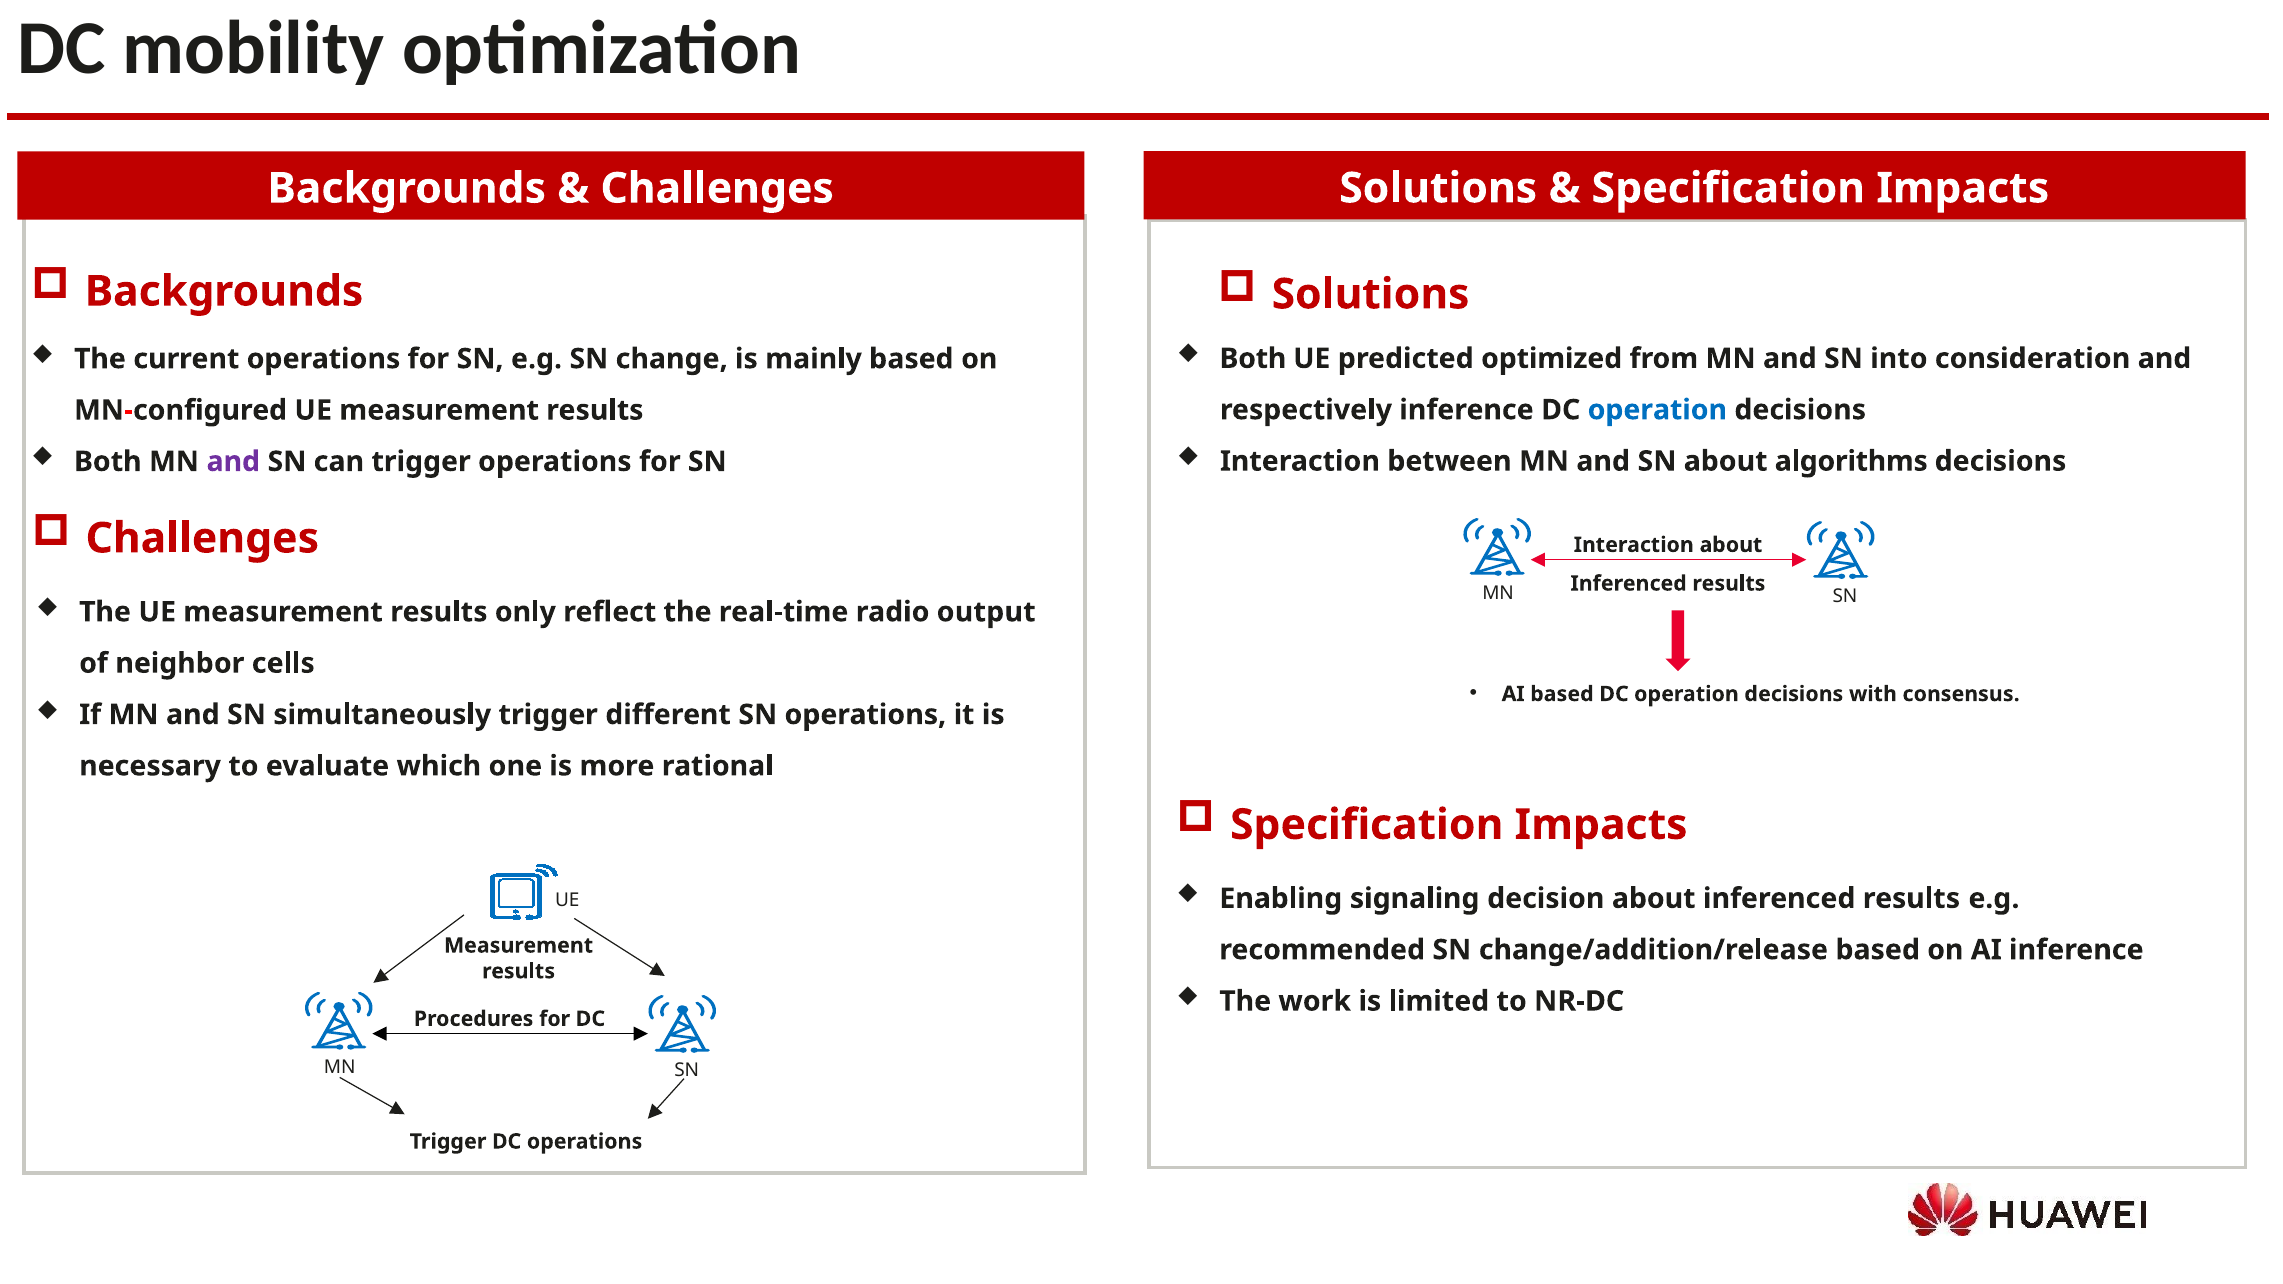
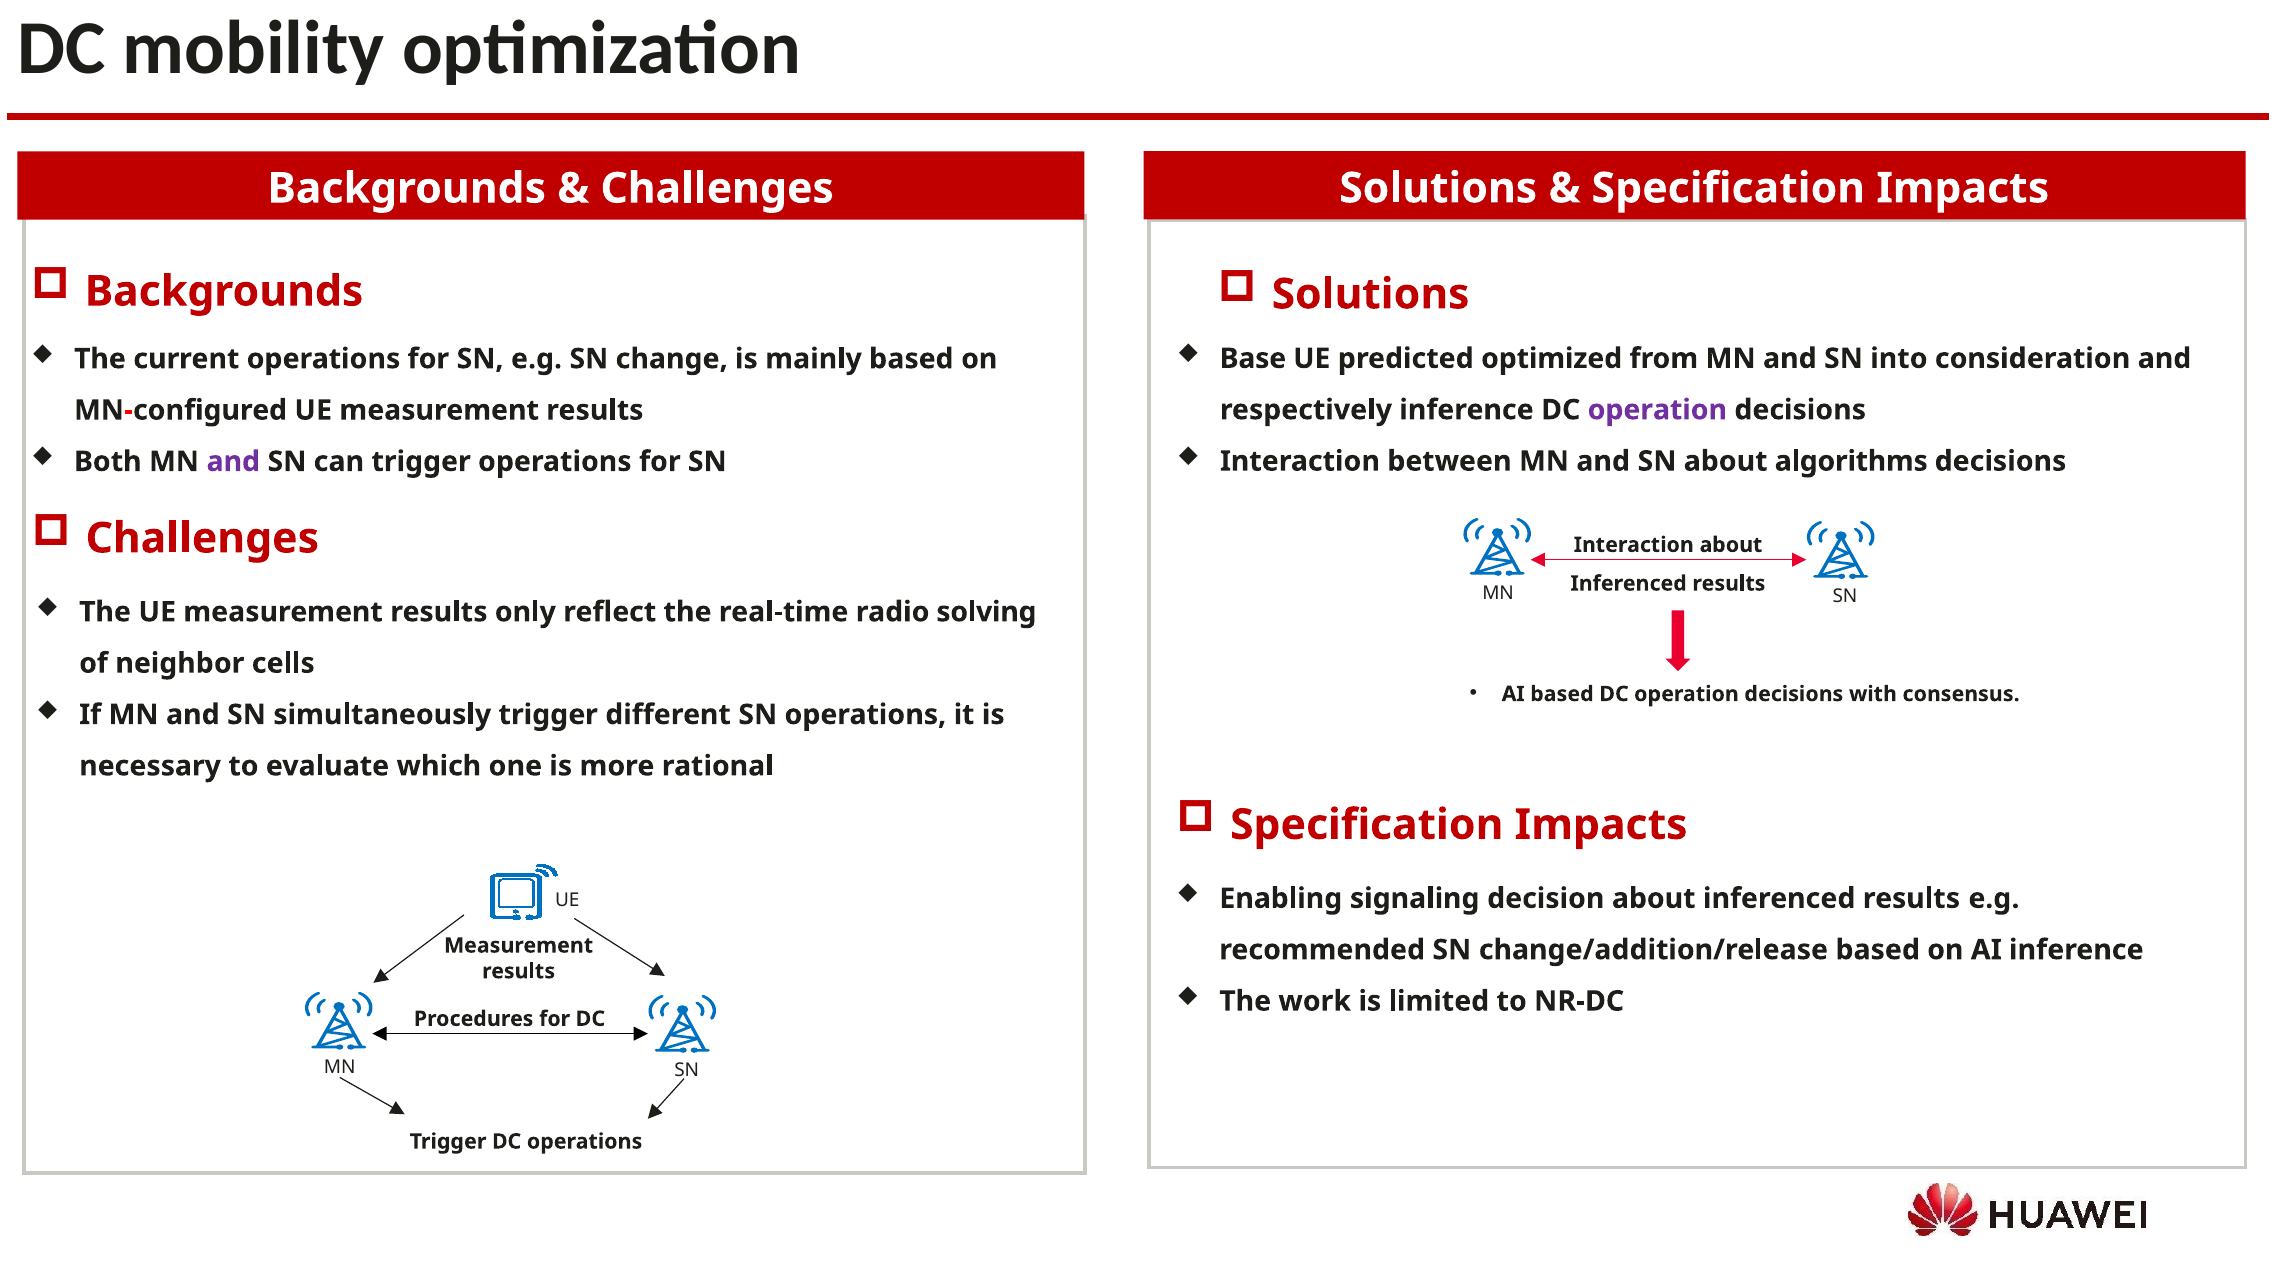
Both at (1253, 358): Both -> Base
operation at (1657, 410) colour: blue -> purple
output: output -> solving
